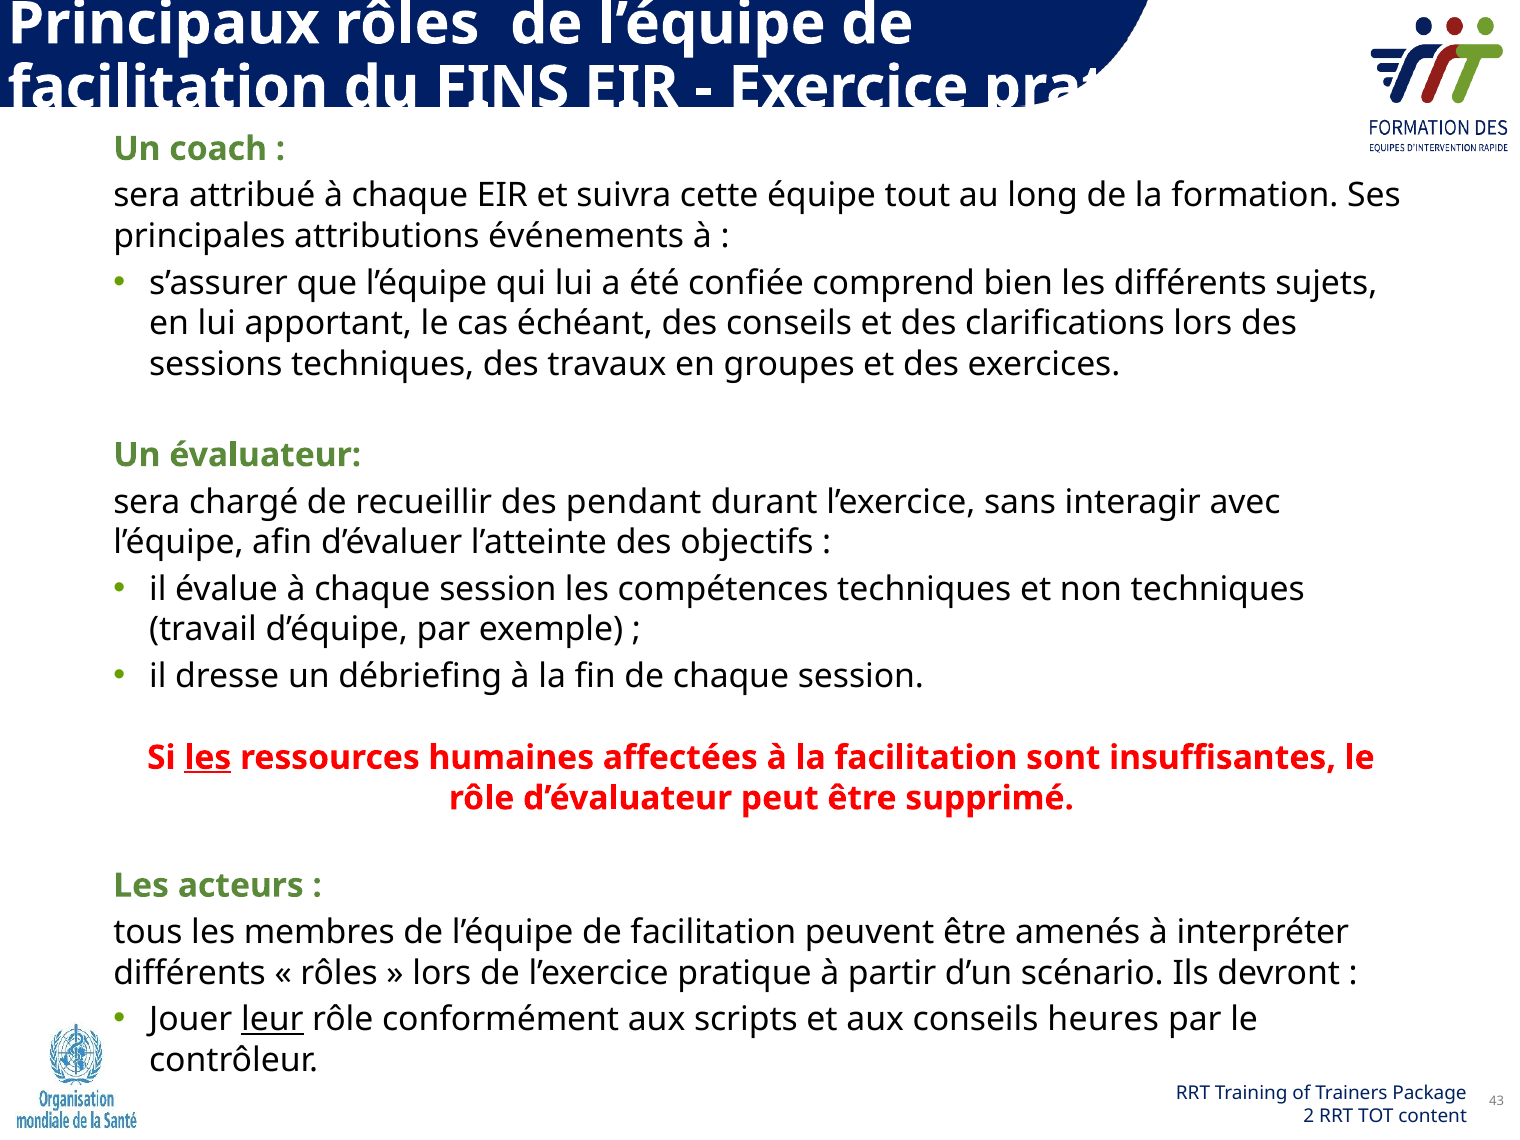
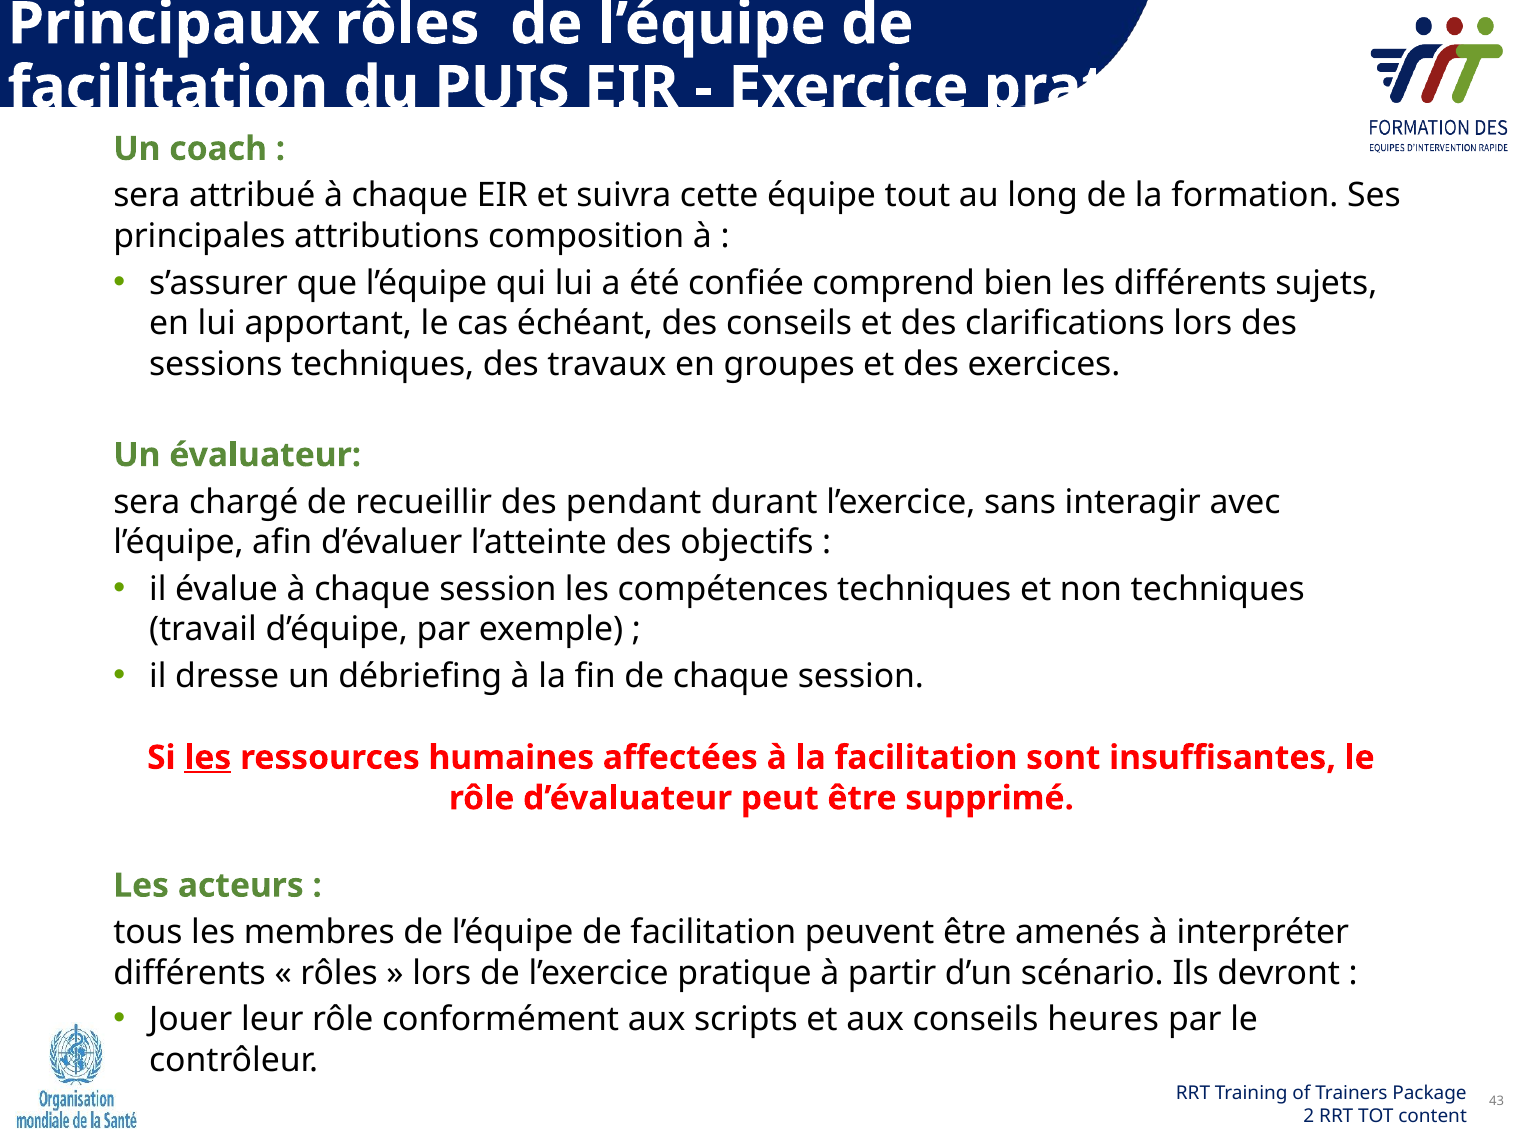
FINS: FINS -> PUIS
événements: événements -> composition
leur underline: present -> none
